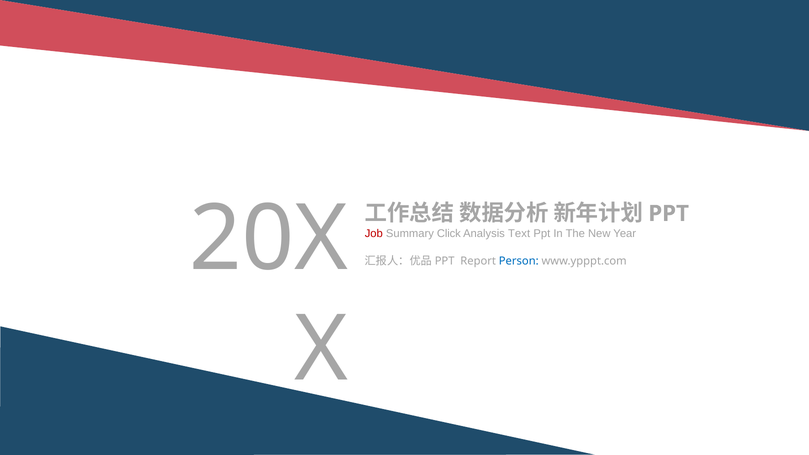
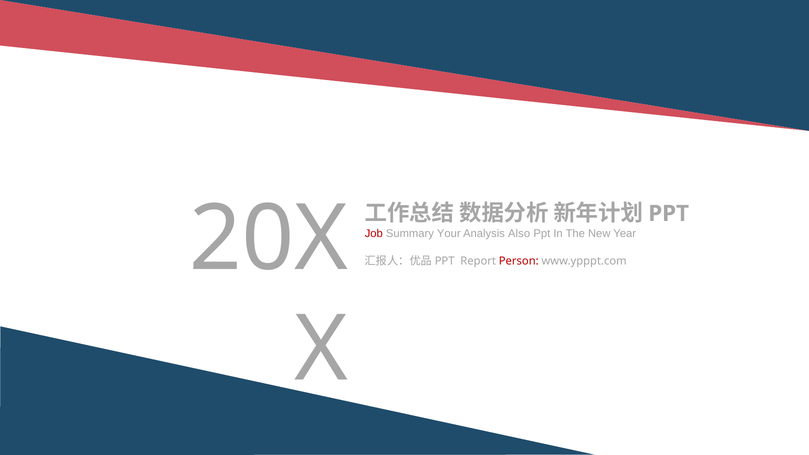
Click: Click -> Your
Text: Text -> Also
Person colour: blue -> red
